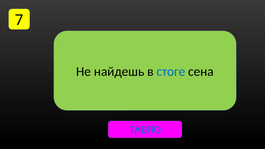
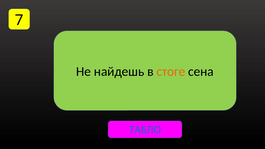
стоге colour: blue -> orange
